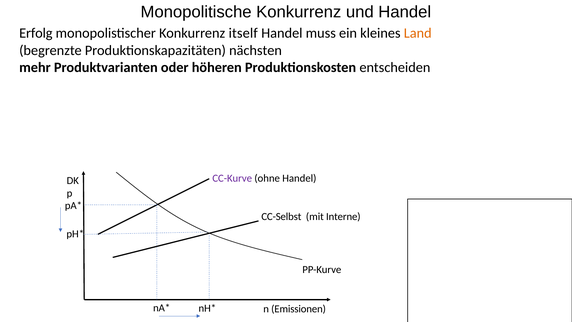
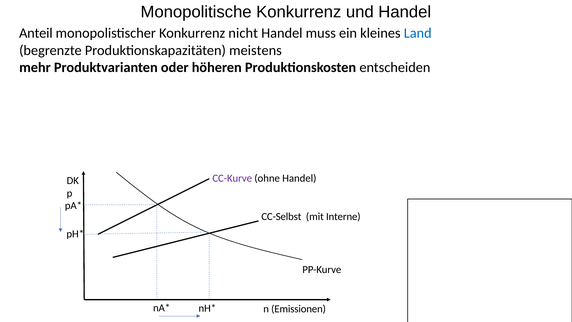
Erfolg: Erfolg -> Anteil
itself: itself -> nicht
Land colour: orange -> blue
nächsten: nächsten -> meistens
